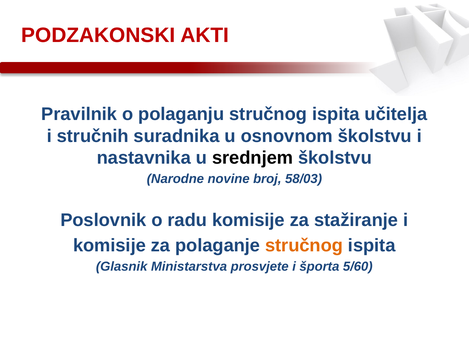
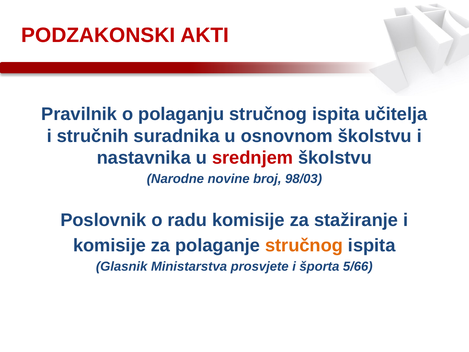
srednjem colour: black -> red
58/03: 58/03 -> 98/03
5/60: 5/60 -> 5/66
